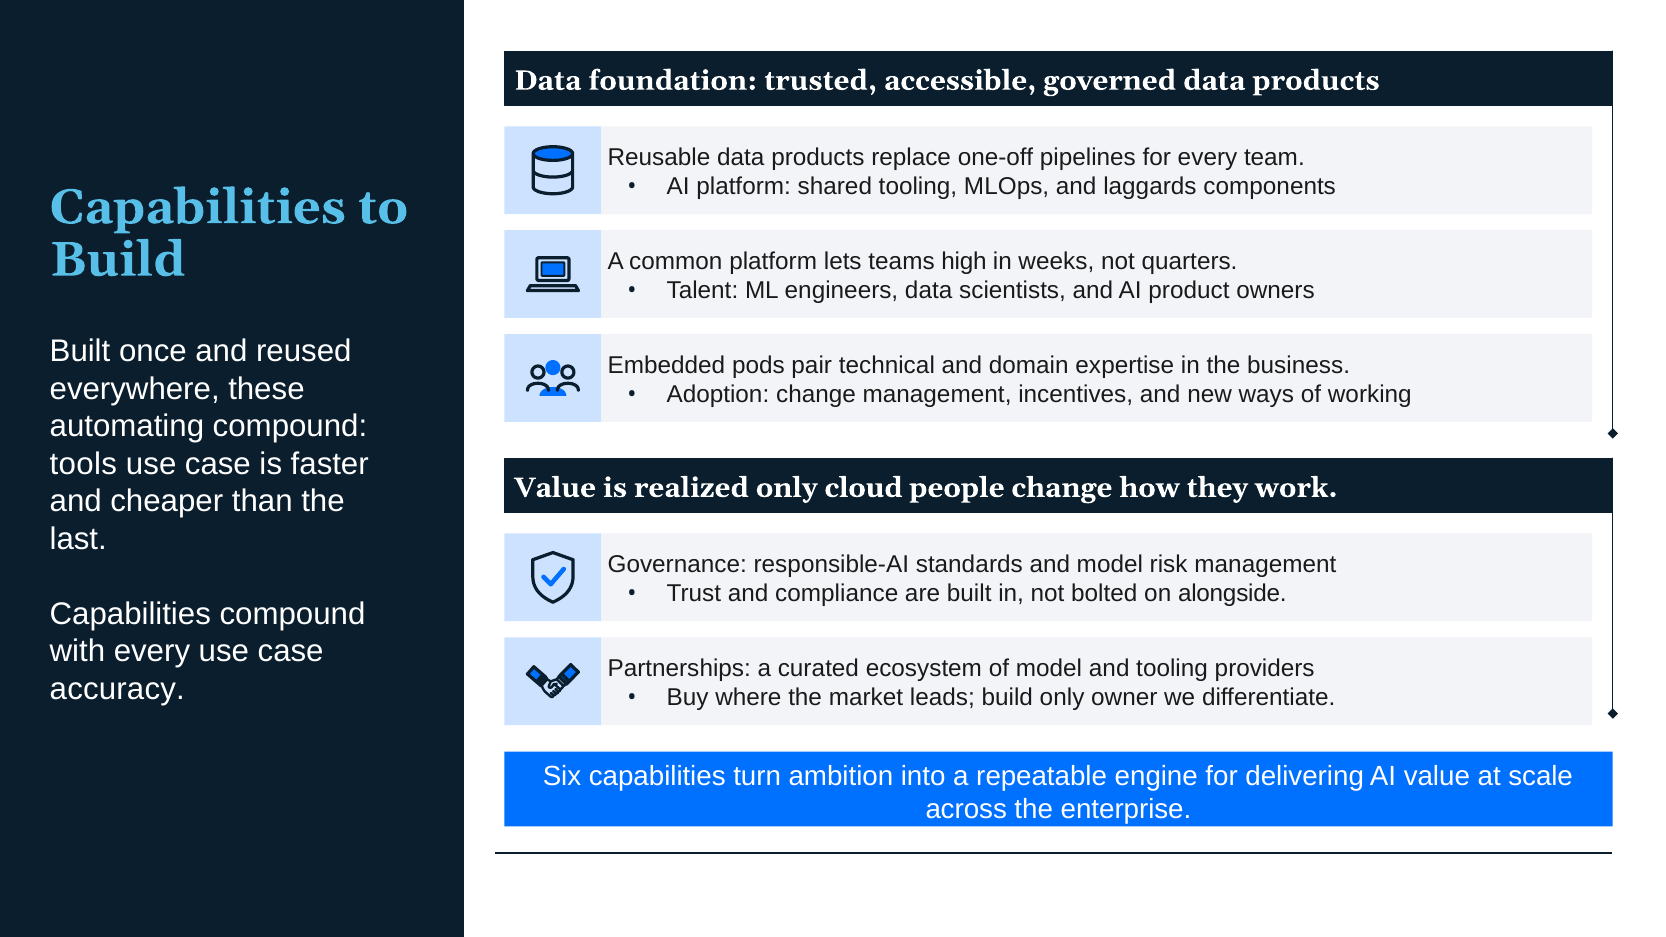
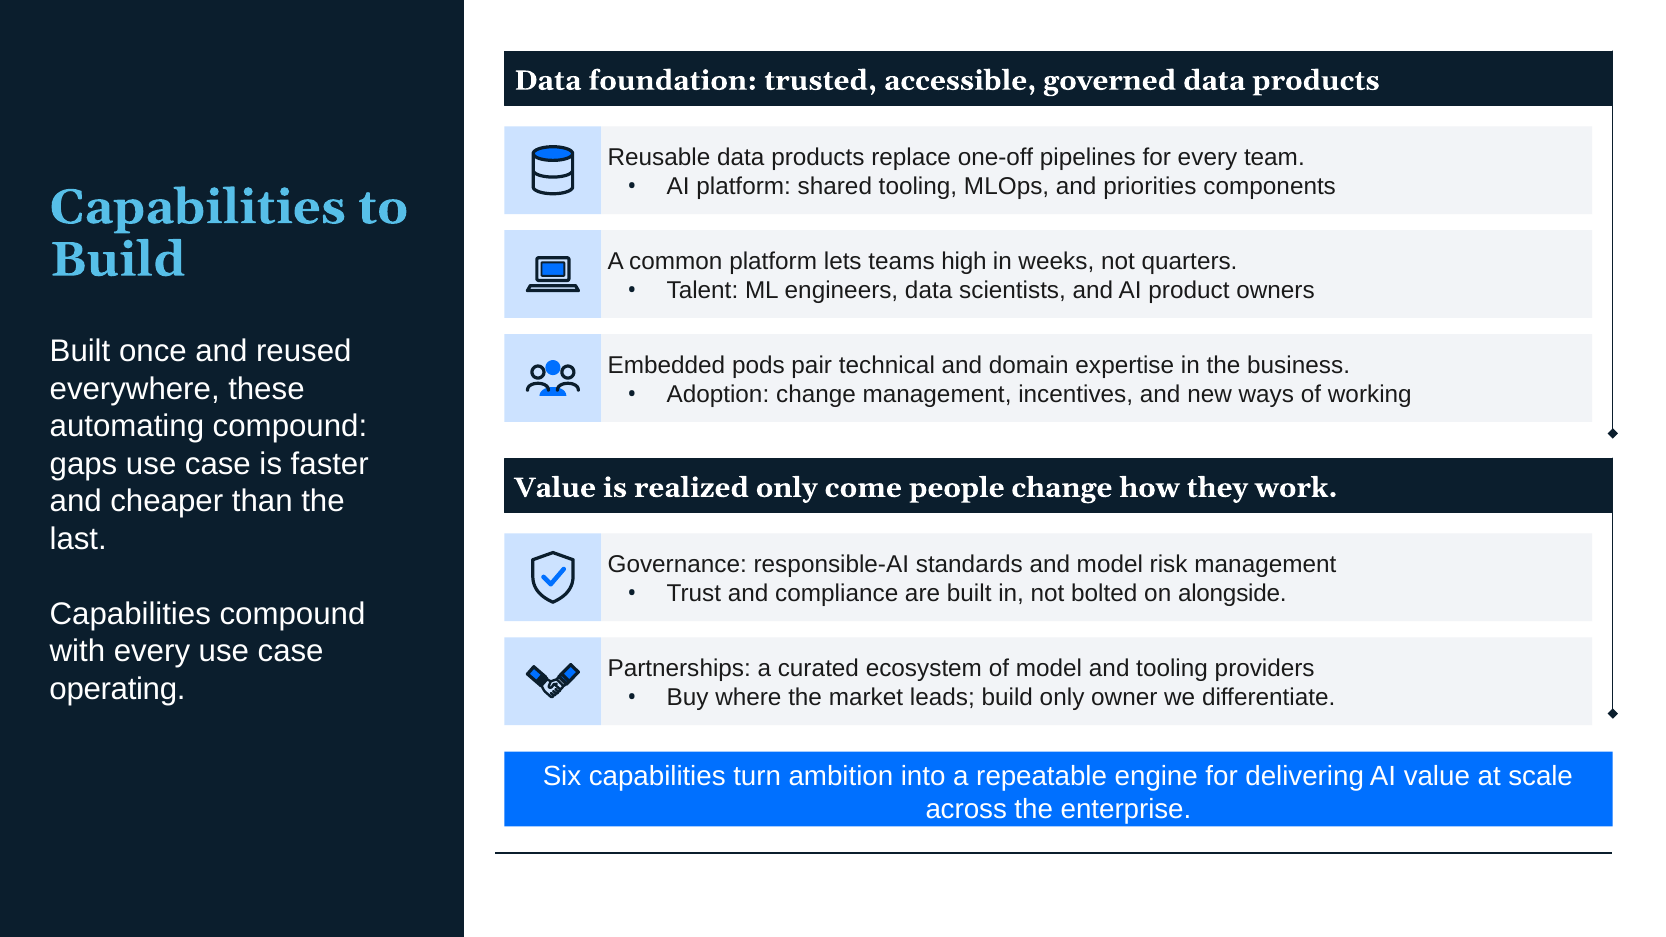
laggards: laggards -> priorities
tools: tools -> gaps
cloud: cloud -> come
accuracy: accuracy -> operating
